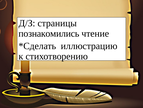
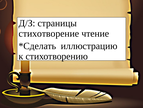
познакомились: познакомились -> стихотворение
